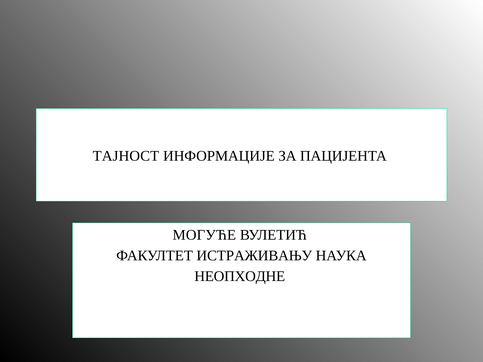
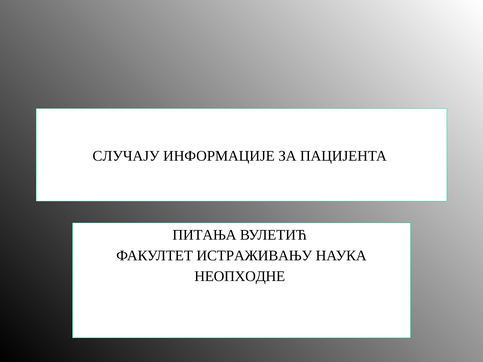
ТАЈНОСТ: ТАЈНОСТ -> СЛУЧАЈУ
МОГУЋЕ: МОГУЋЕ -> ПИТАЊА
